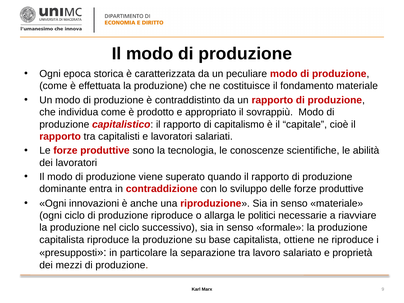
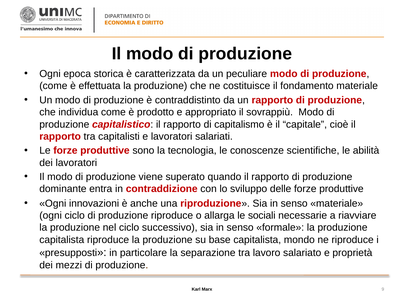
politici: politici -> sociali
ottiene: ottiene -> mondo
